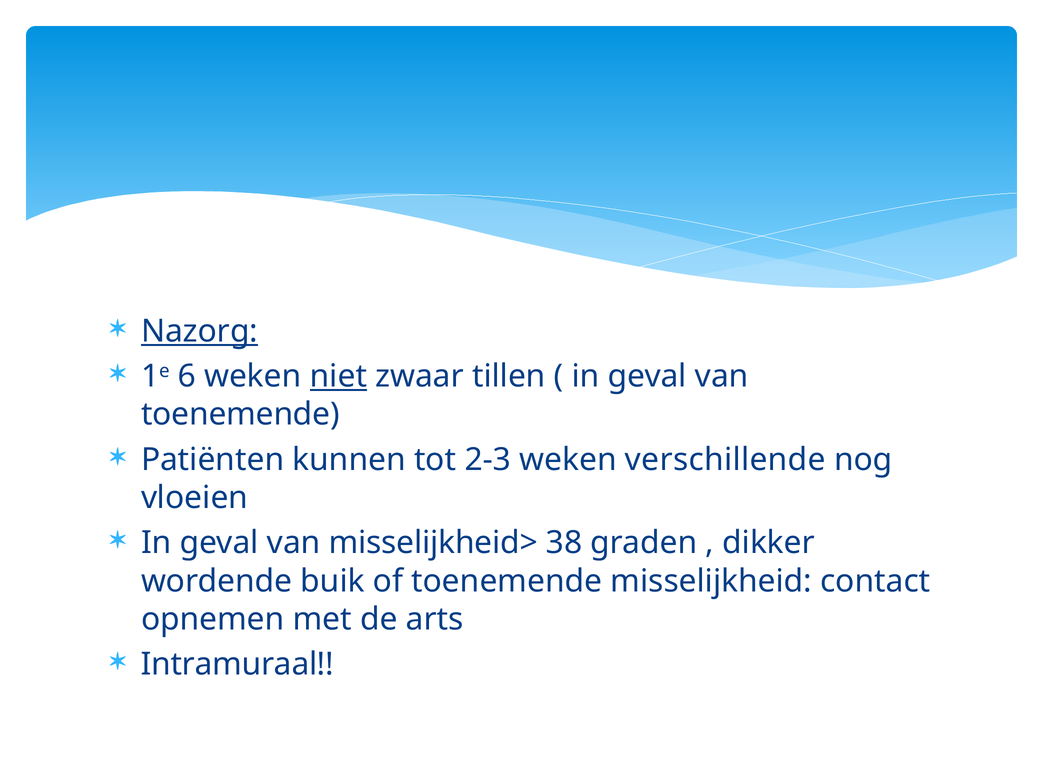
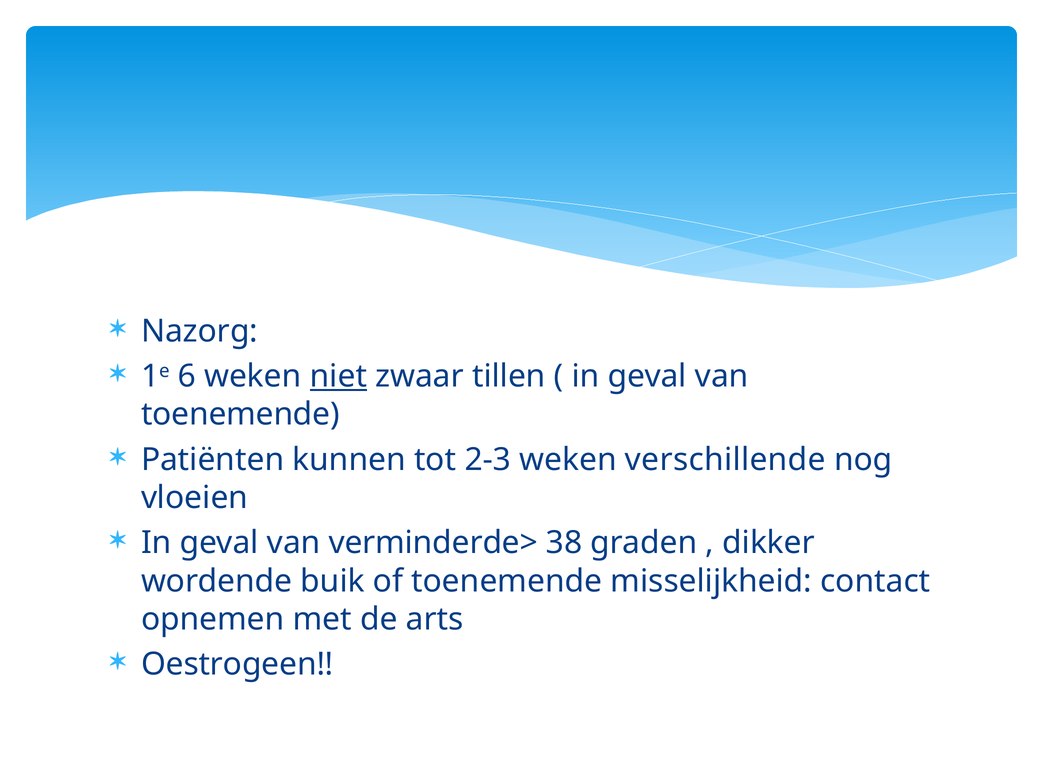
Nazorg underline: present -> none
misselijkheid>: misselijkheid> -> verminderde>
Intramuraal: Intramuraal -> Oestrogeen
